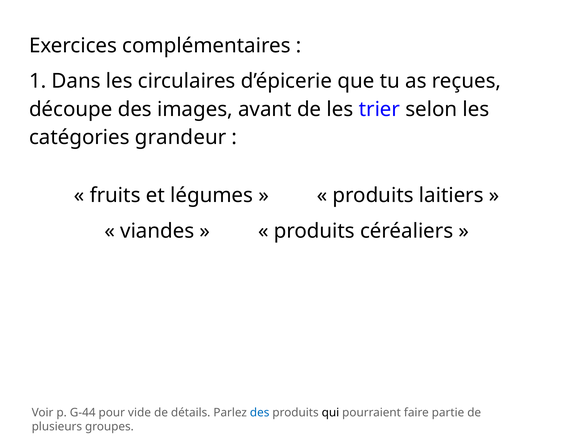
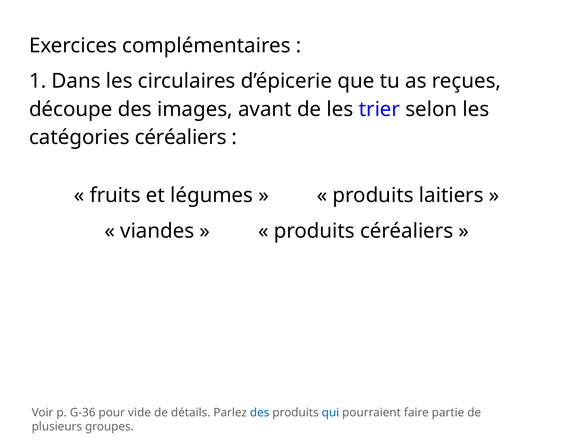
catégories grandeur: grandeur -> céréaliers
G-44: G-44 -> G-36
qui colour: black -> blue
